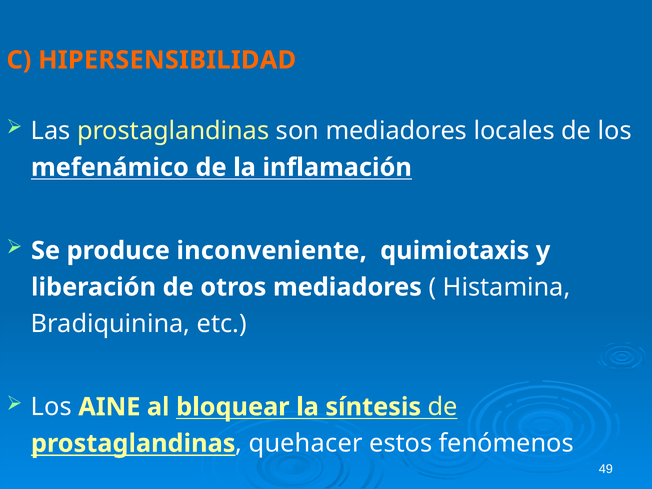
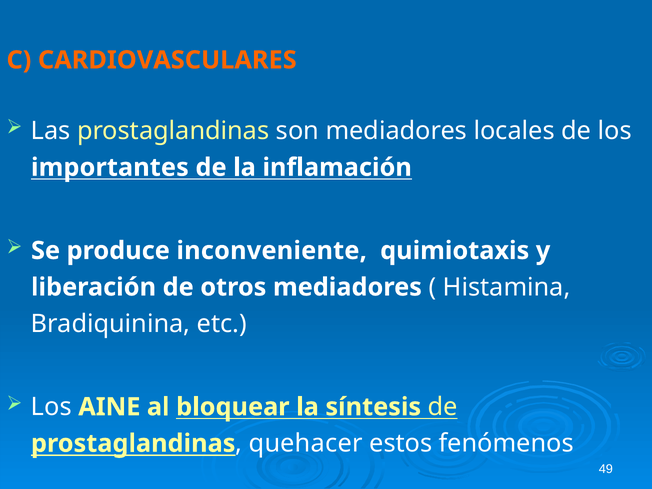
HIPERSENSIBILIDAD: HIPERSENSIBILIDAD -> CARDIOVASCULARES
mefenámico: mefenámico -> importantes
